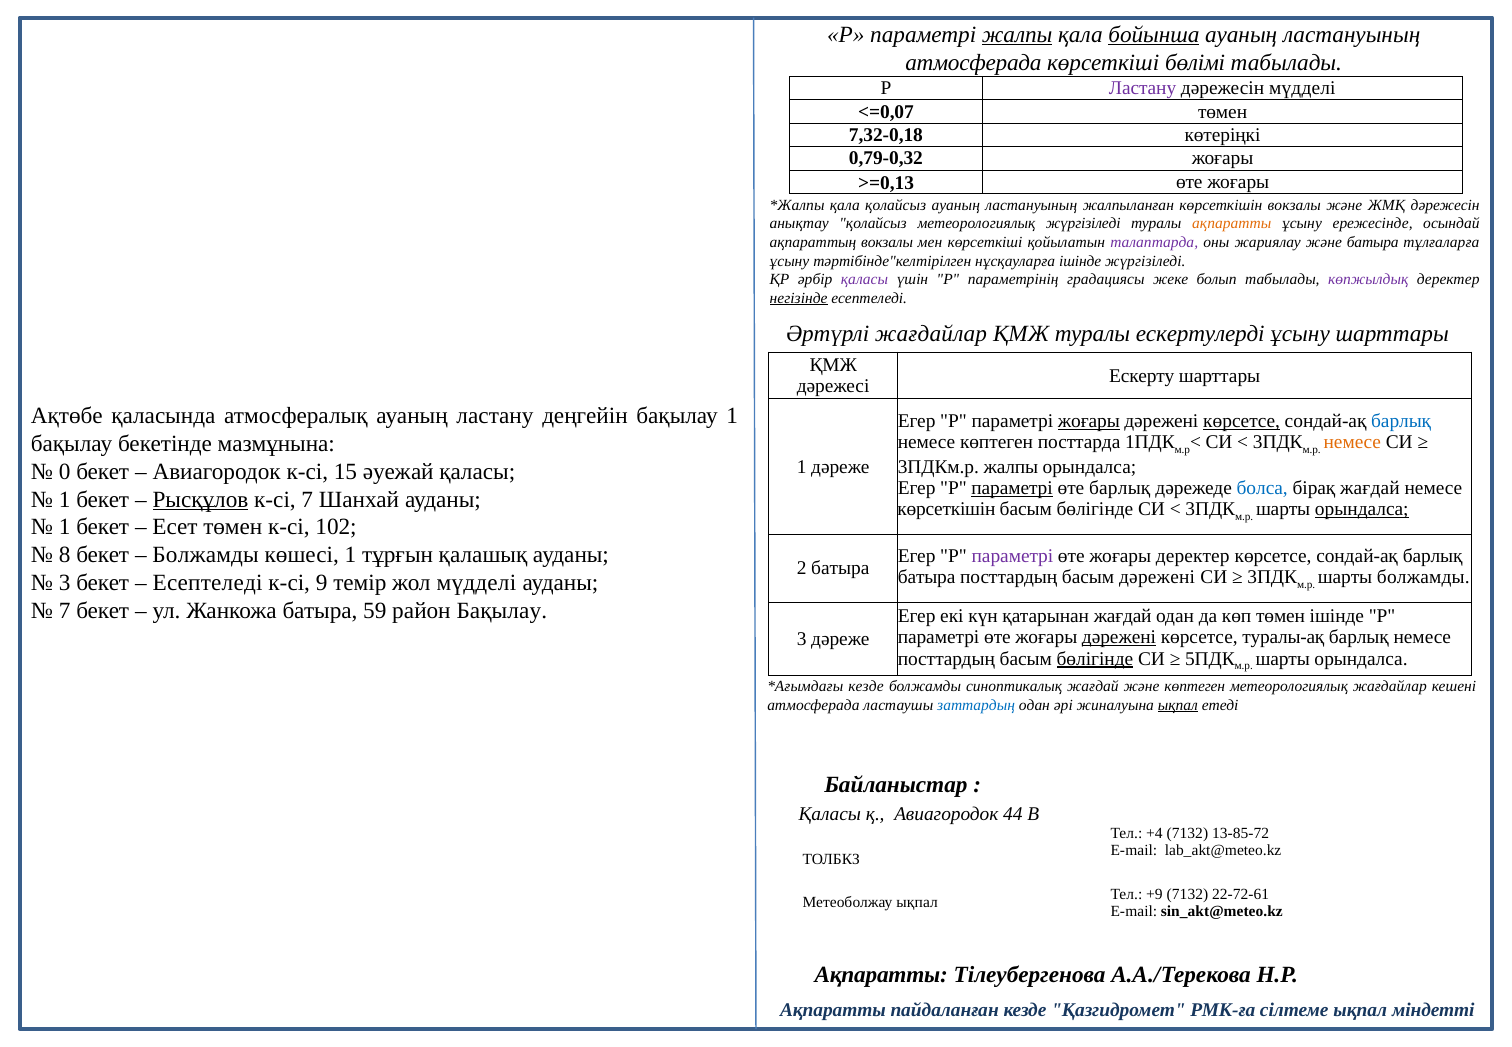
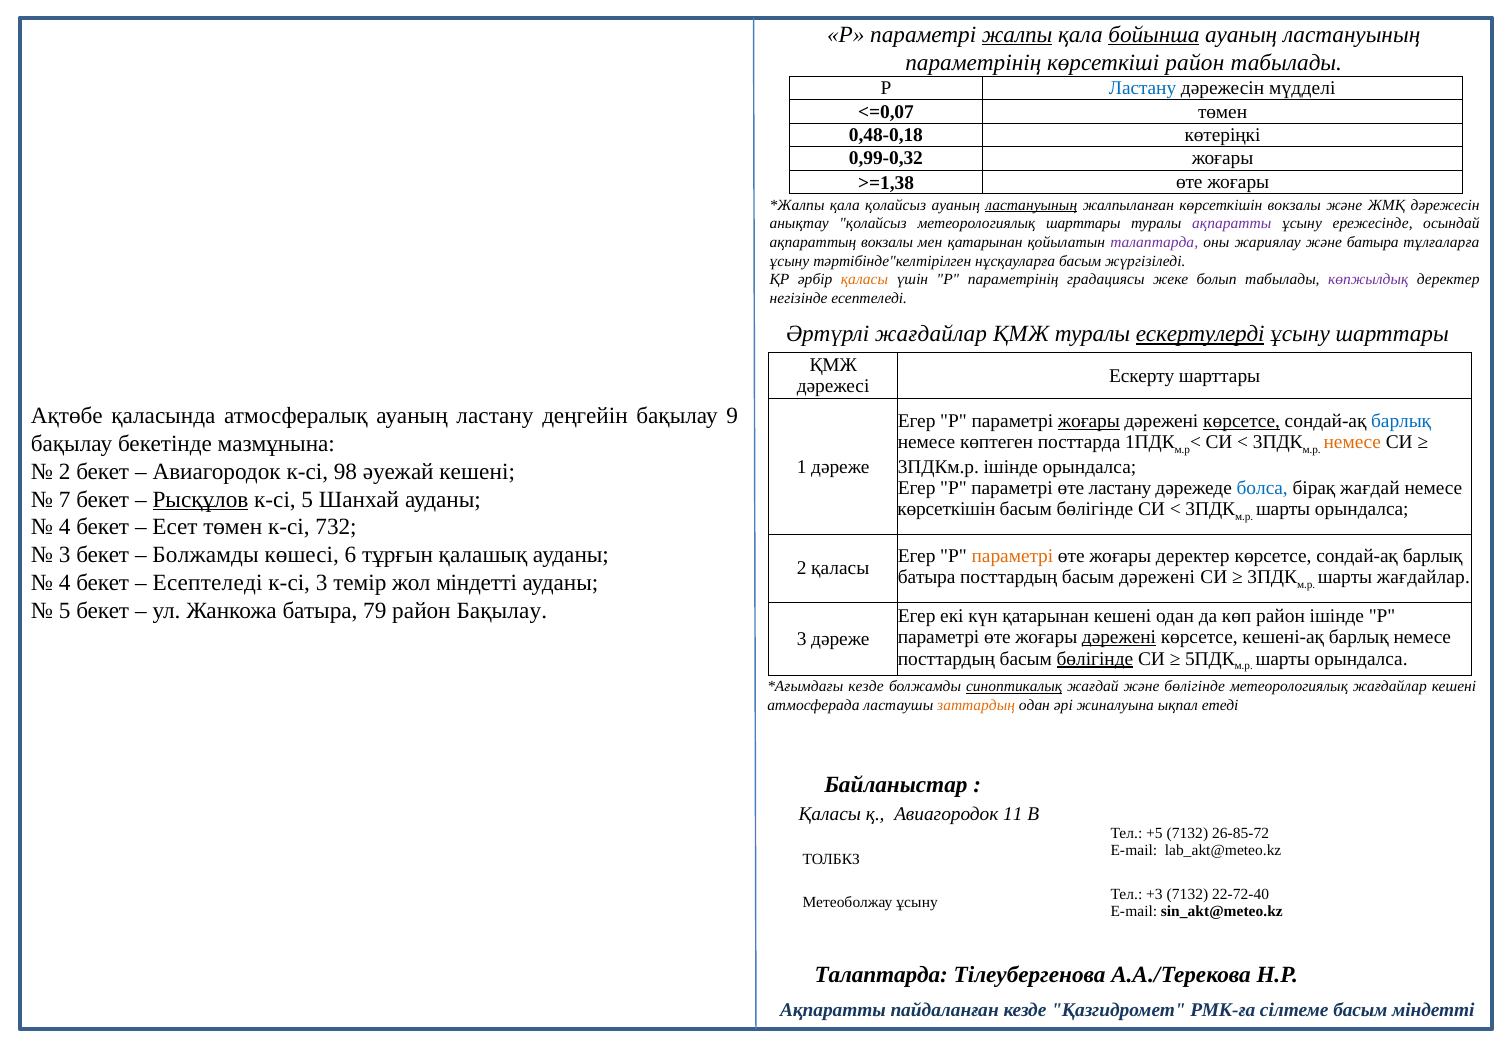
атмосферада at (973, 62): атмосферада -> параметрінің
көрсеткіші бөлімі: бөлімі -> район
Ластану at (1143, 88) colour: purple -> blue
7,32-0,18: 7,32-0,18 -> 0,48-0,18
0,79-0,32: 0,79-0,32 -> 0,99-0,32
>=0,13: >=0,13 -> >=1,38
ластануының at (1031, 205) underline: none -> present
метеорологиялық жүргізіледі: жүргізіледі -> шарттары
ақпаратты at (1232, 224) colour: orange -> purple
мен көрсеткіші: көрсеткіші -> қатарынан
нұсқауларға ішінде: ішінде -> басым
қаласы at (864, 279) colour: purple -> orange
негізінде underline: present -> none
ескертулерді underline: none -> present
бақылау 1: 1 -> 9
3ПДКм.р жалпы: жалпы -> ішінде
0 at (65, 471): 0 -> 2
15: 15 -> 98
әуежай қаласы: қаласы -> кешені
параметрі at (1012, 488) underline: present -> none
өте барлық: барлық -> ластану
1 at (65, 499): 1 -> 7
к-сі 7: 7 -> 5
орындалса at (1362, 509) underline: present -> none
1 at (65, 527): 1 -> 4
102: 102 -> 732
8 at (65, 555): 8 -> 3
көшесі 1: 1 -> 6
параметрі at (1012, 556) colour: purple -> orange
2 батыра: батыра -> қаласы
шарты болжамды: болжамды -> жағдайлар
3 at (65, 583): 3 -> 4
к-сі 9: 9 -> 3
жол мүдделі: мүдделі -> міндетті
7 at (65, 611): 7 -> 5
59: 59 -> 79
қатарынан жағдай: жағдай -> кешені
көп төмен: төмен -> район
туралы-ақ: туралы-ақ -> кешені-ақ
синоптикалық underline: none -> present
және көптеген: көптеген -> бөлігінде
заттардың colour: blue -> orange
ықпал at (1178, 705) underline: present -> none
44: 44 -> 11
+4: +4 -> +5
13-85-72: 13-85-72 -> 26-85-72
+9: +9 -> +3
22-72-61: 22-72-61 -> 22-72-40
Метеоболжау ықпал: ықпал -> ұсыну
Ақпаратты at (881, 975): Ақпаратты -> Талаптарда
сілтеме ықпал: ықпал -> басым
